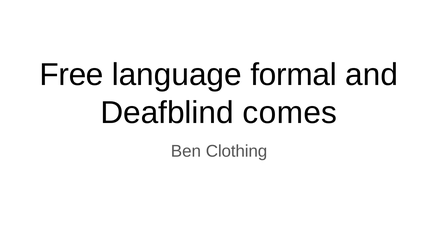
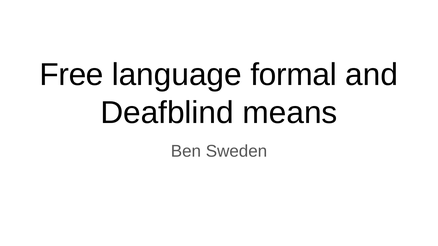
comes: comes -> means
Clothing: Clothing -> Sweden
